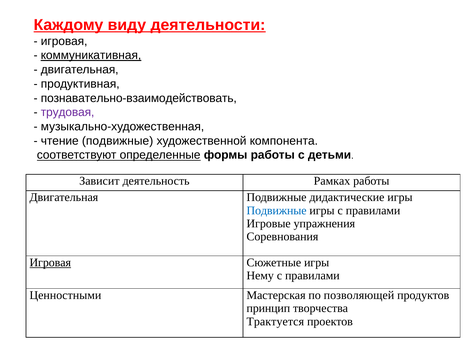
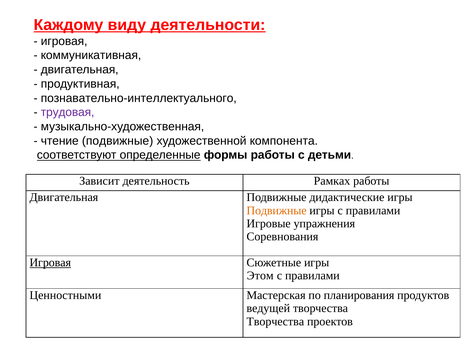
коммуникативная underline: present -> none
познавательно-взаимодействовать: познавательно-взаимодействовать -> познавательно-интеллектуального
Подвижные at (277, 211) colour: blue -> orange
Нему: Нему -> Этом
позволяющей: позволяющей -> планирования
принцип: принцип -> ведущей
Трактуется at (275, 322): Трактуется -> Творчества
